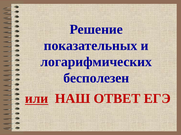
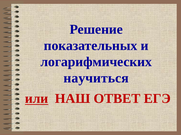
бесполезен: бесполезен -> научиться
